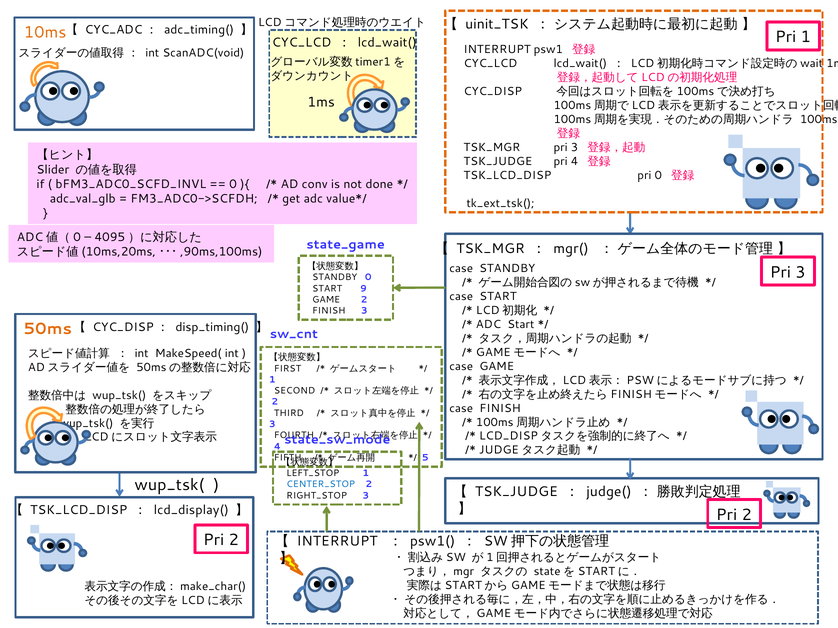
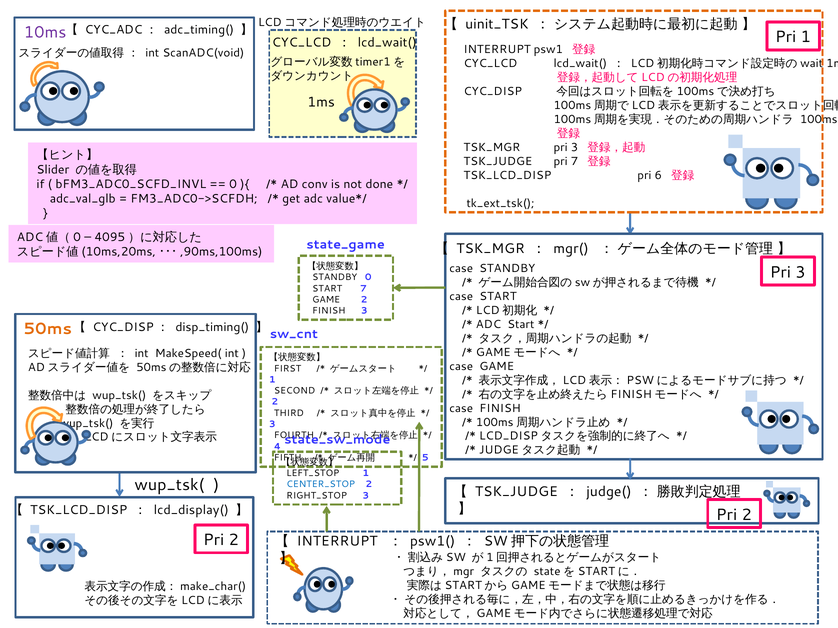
10ms colour: orange -> purple
pri 4: 4 -> 7
pri 0: 0 -> 6
START 9: 9 -> 7
